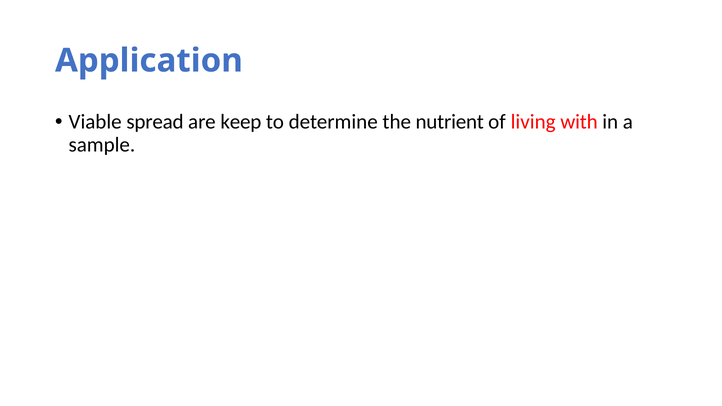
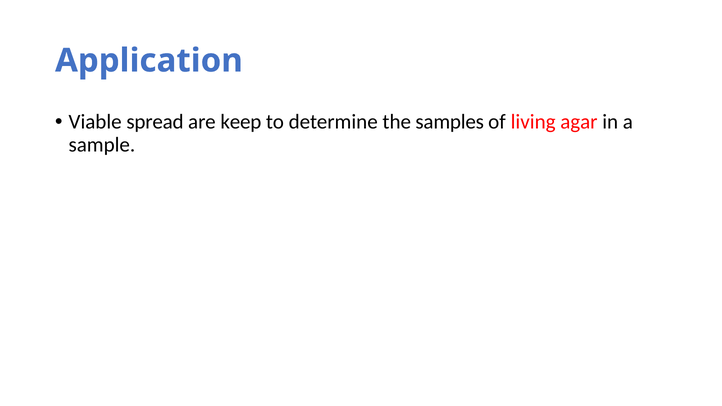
nutrient: nutrient -> samples
with: with -> agar
